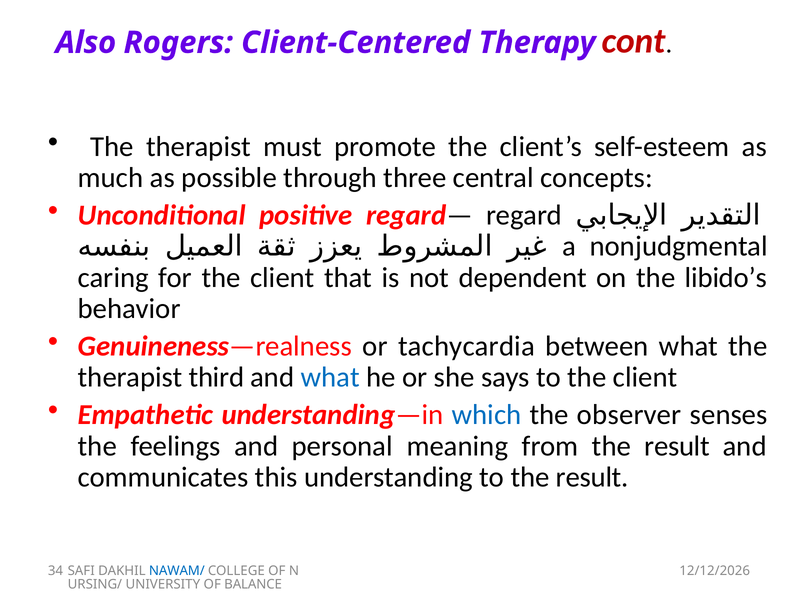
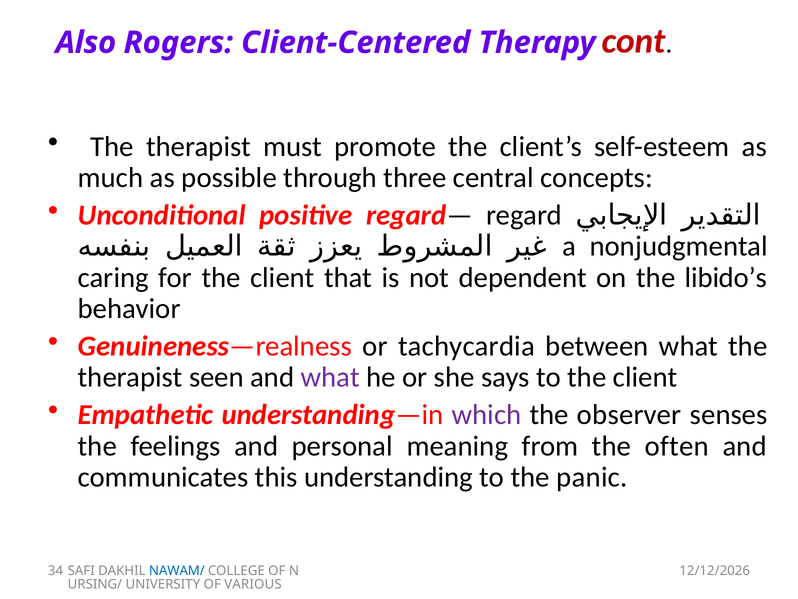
third: third -> seen
what at (330, 377) colour: blue -> purple
which colour: blue -> purple
from the result: result -> often
to the result: result -> panic
BALANCE: BALANCE -> VARIOUS
